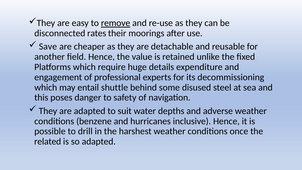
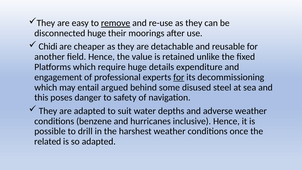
disconnected rates: rates -> huge
Save: Save -> Chidi
for at (179, 77) underline: none -> present
shuttle: shuttle -> argued
